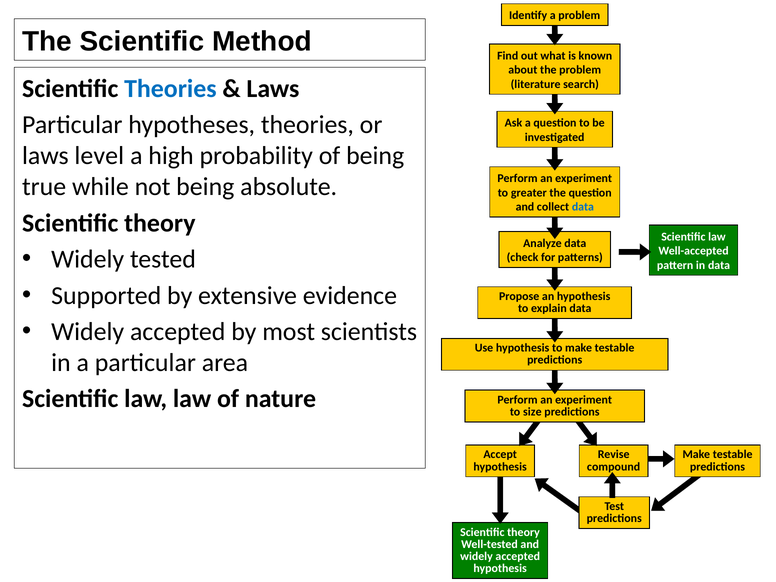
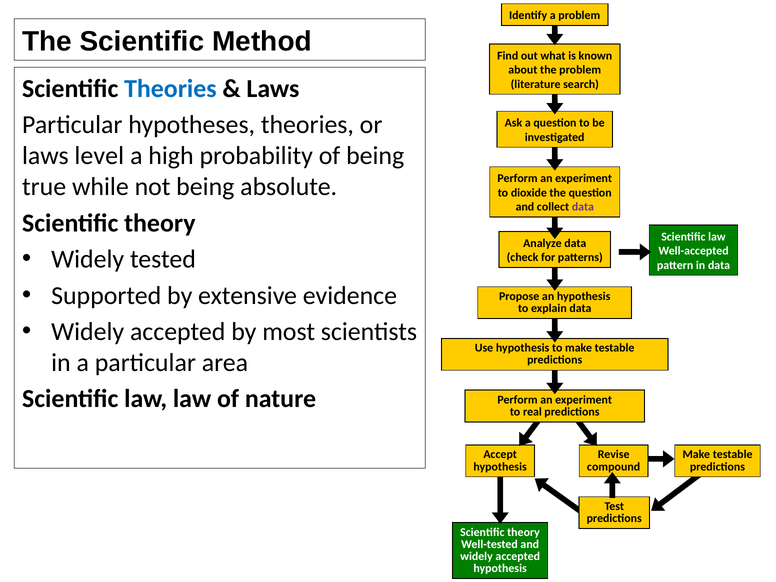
greater: greater -> dioxide
data at (583, 207) colour: blue -> purple
size: size -> real
